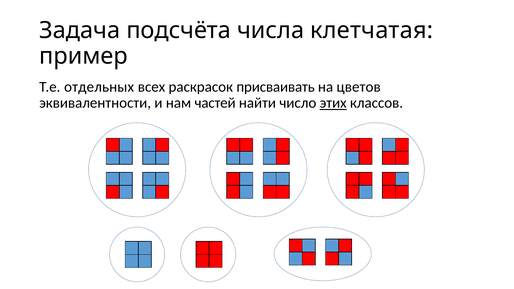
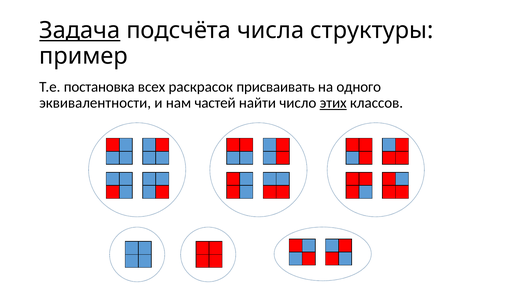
Задача underline: none -> present
клетчатая: клетчатая -> структуры
отдельных: отдельных -> постановка
цветов: цветов -> одного
